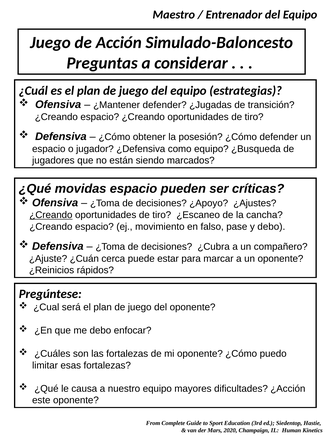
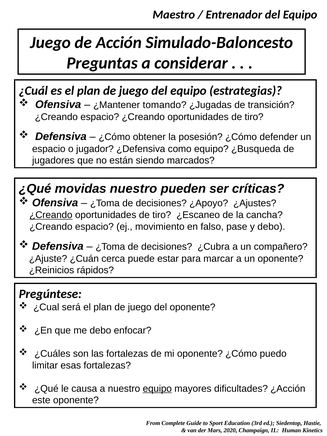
¿Mantener defender: defender -> tomando
movidas espacio: espacio -> nuestro
equipo at (157, 389) underline: none -> present
